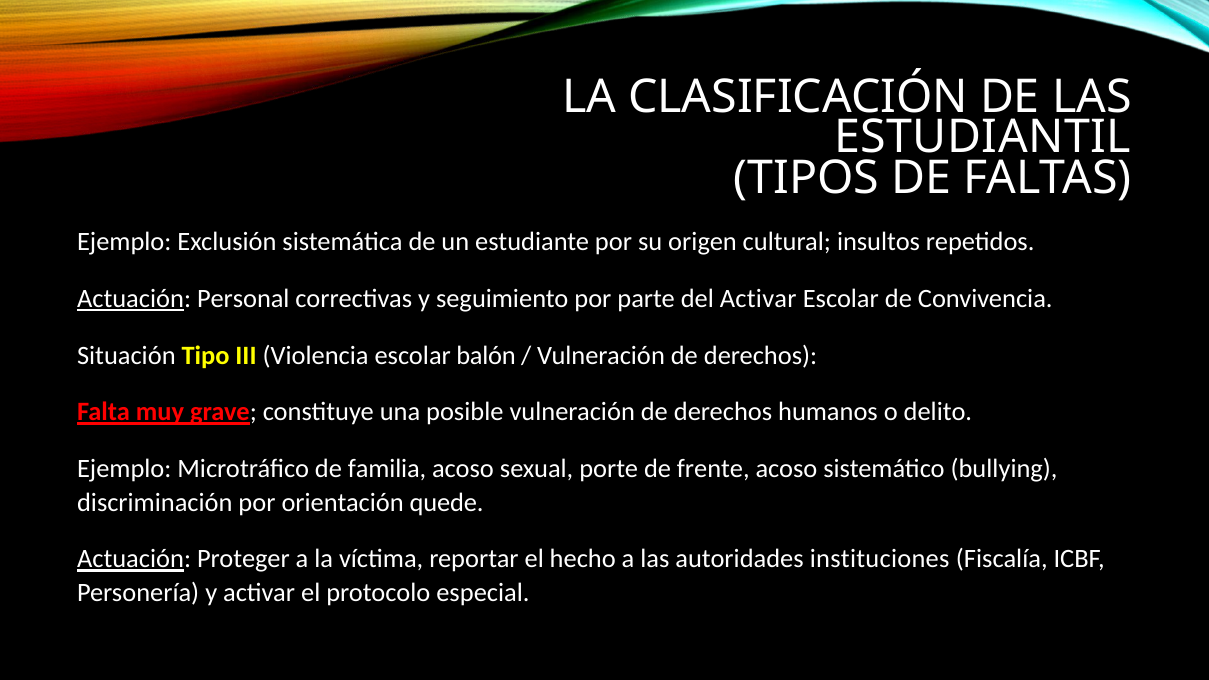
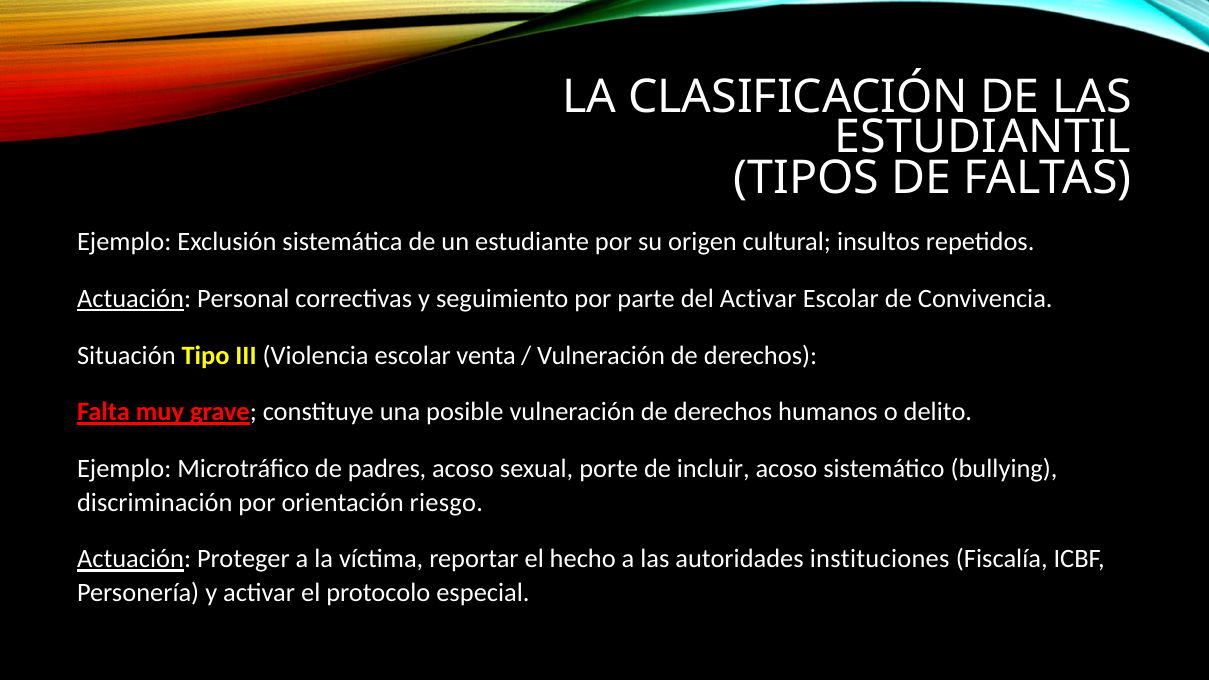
balón: balón -> venta
familia: familia -> padres
frente: frente -> incluir
quede: quede -> riesgo
